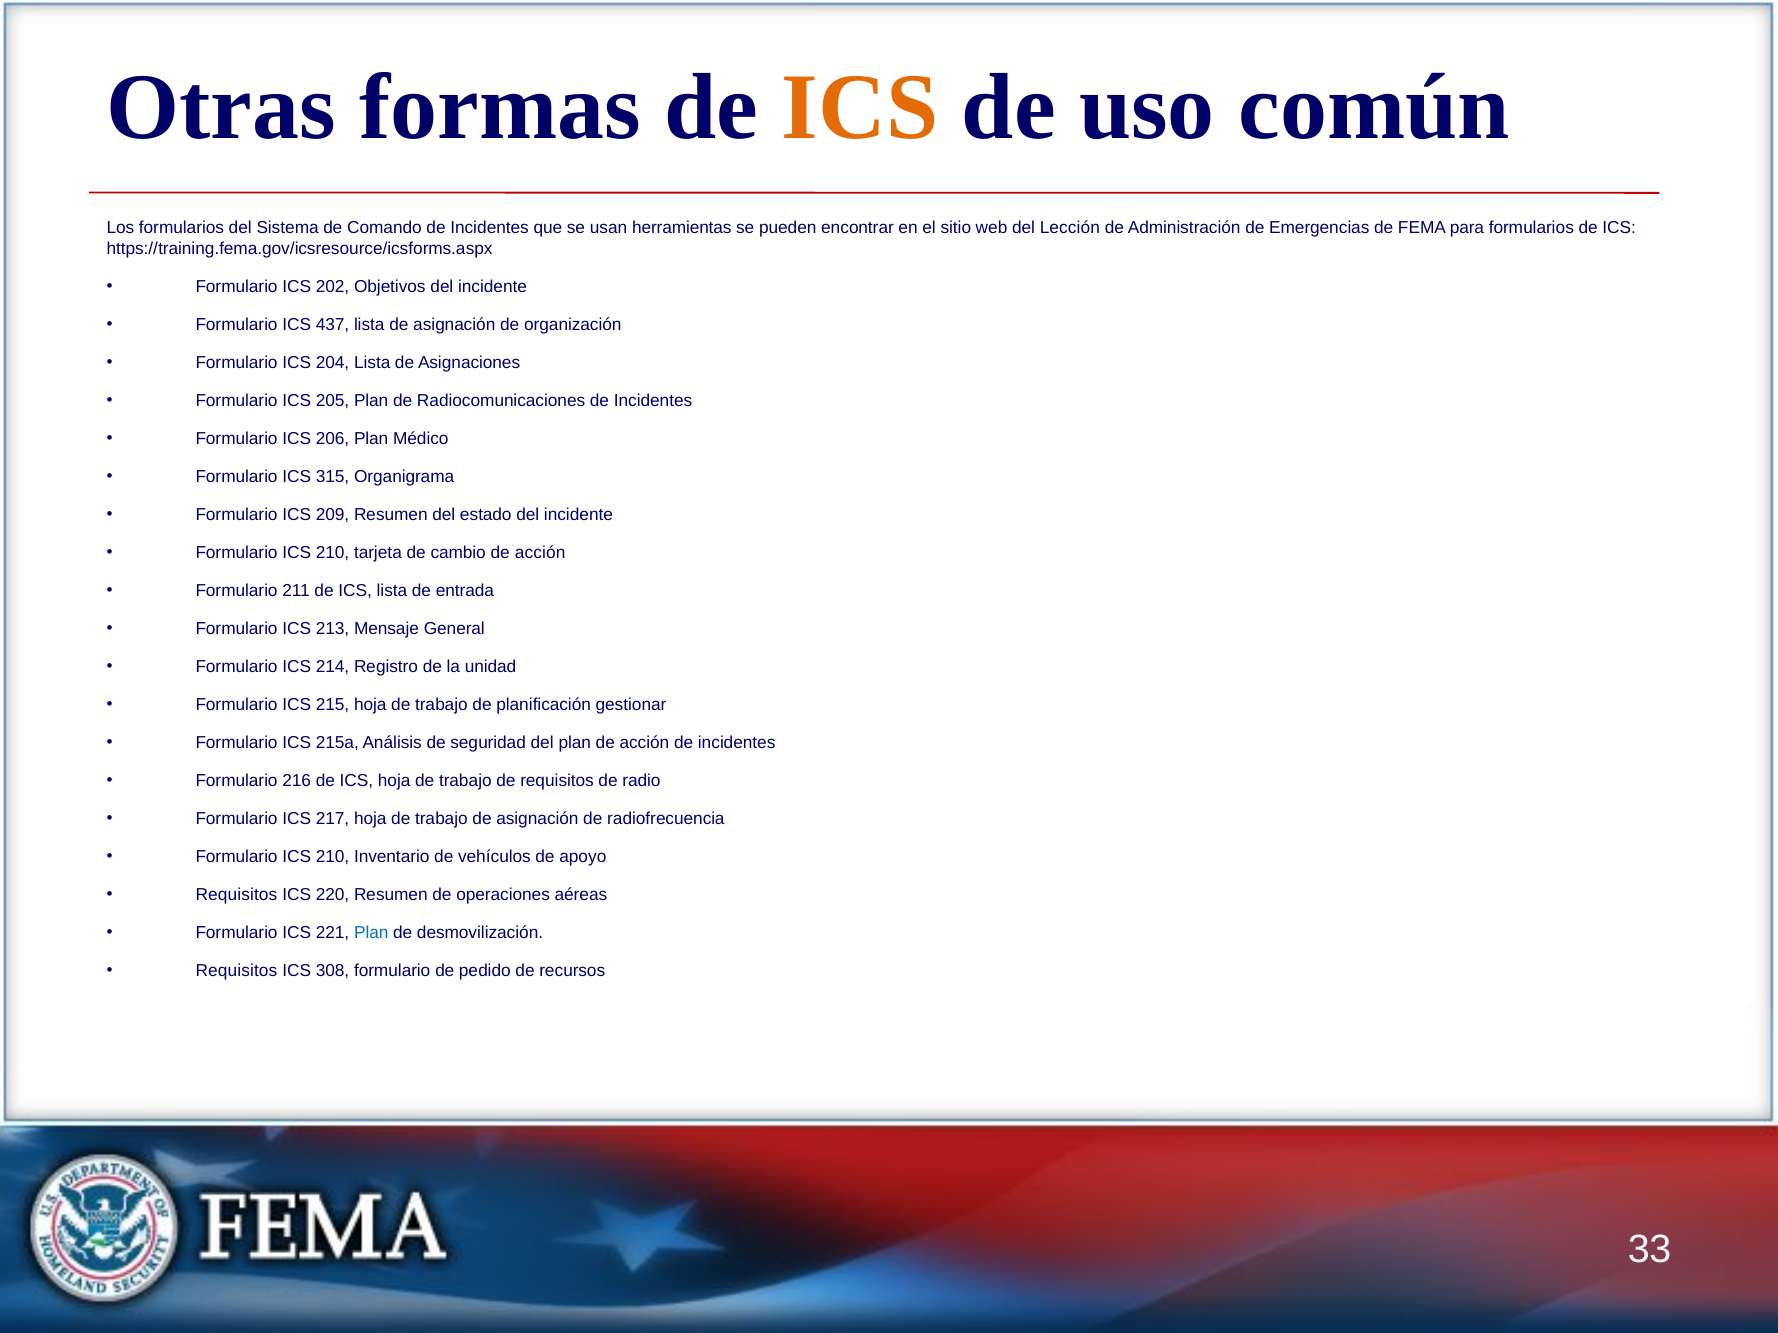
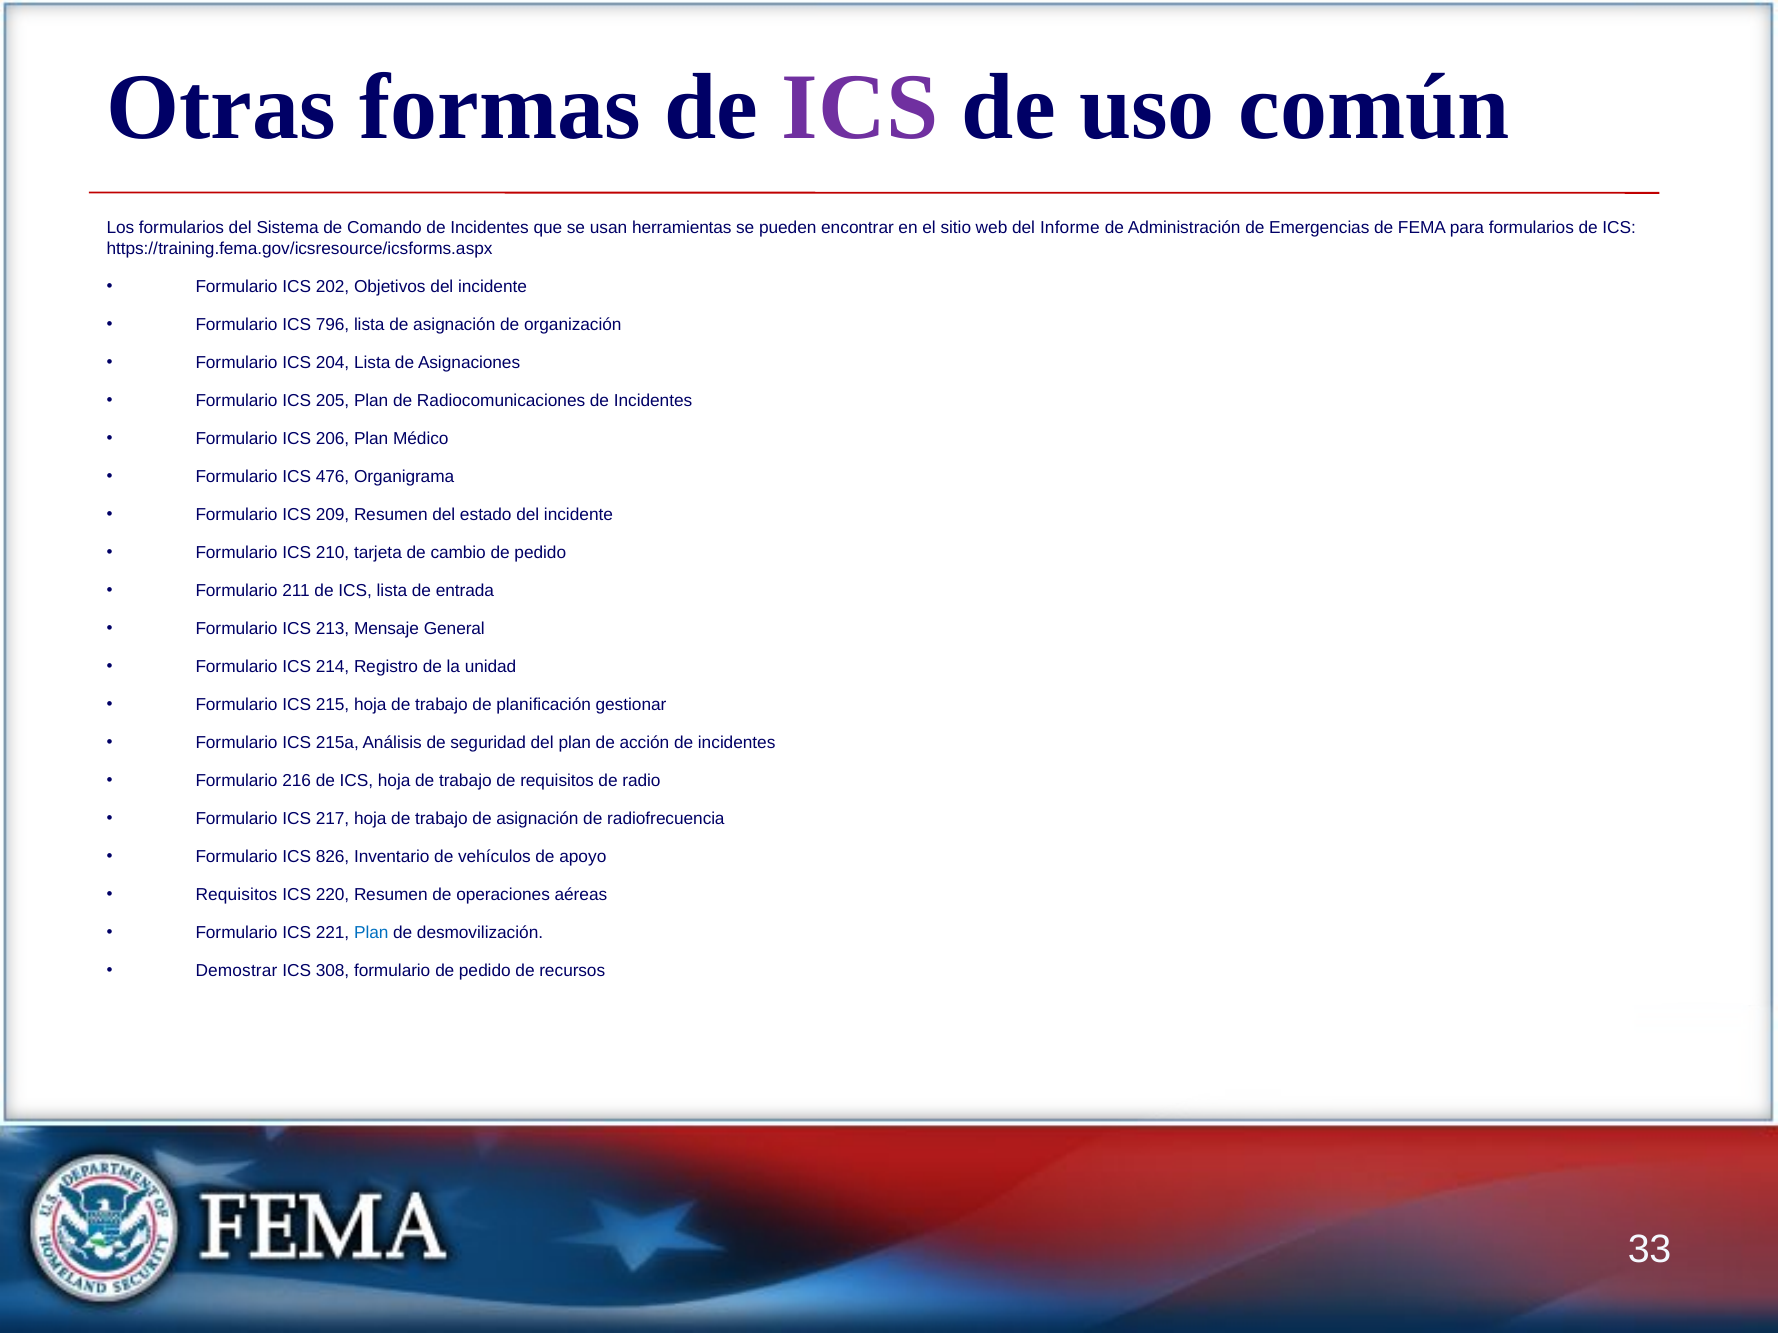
ICS at (860, 107) colour: orange -> purple
Lección: Lección -> Informe
437: 437 -> 796
315: 315 -> 476
cambio de acción: acción -> pedido
210 at (333, 857): 210 -> 826
Requisitos at (236, 971): Requisitos -> Demostrar
